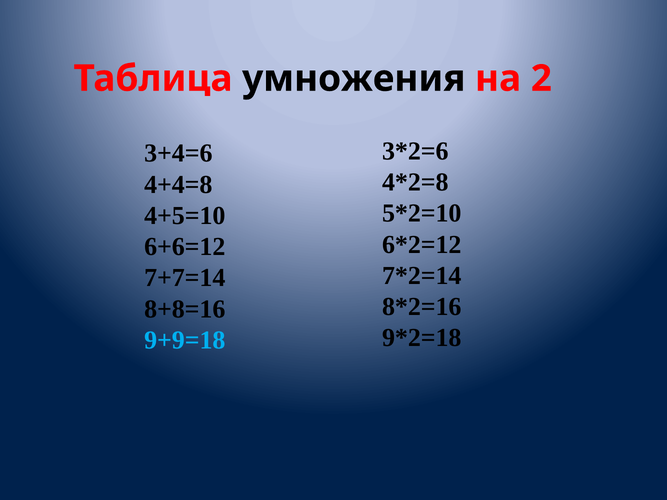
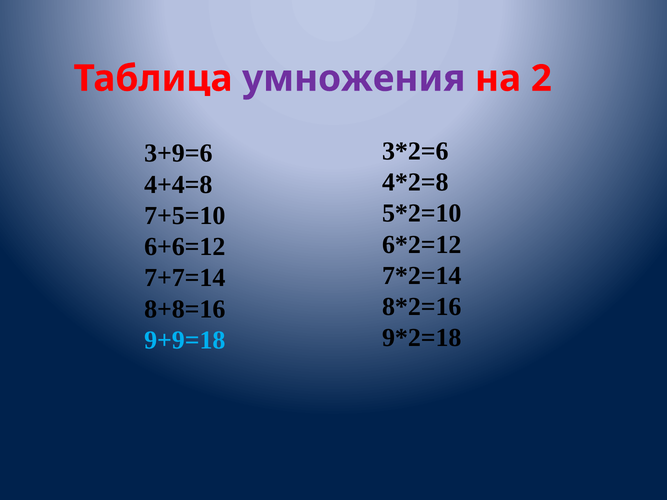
умножения colour: black -> purple
3+4=6: 3+4=6 -> 3+9=6
4+5=10: 4+5=10 -> 7+5=10
